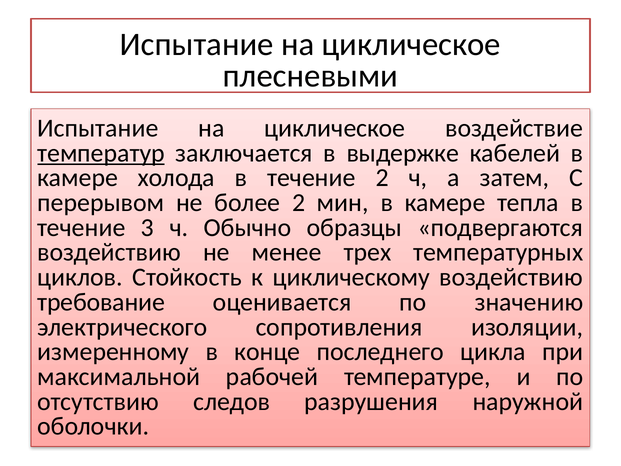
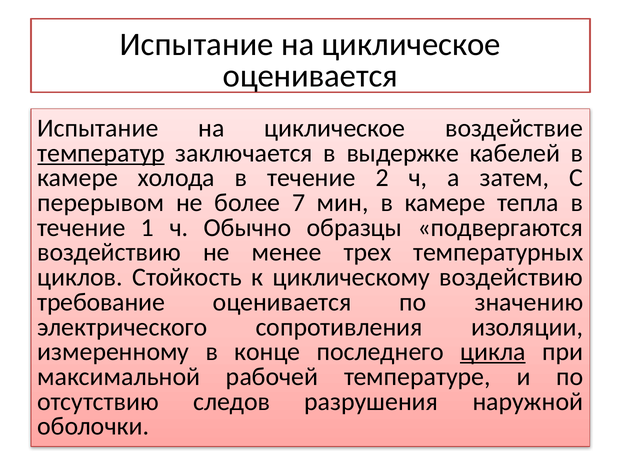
плесневыми at (310, 76): плесневыми -> оценивается
более 2: 2 -> 7
3: 3 -> 1
цикла underline: none -> present
